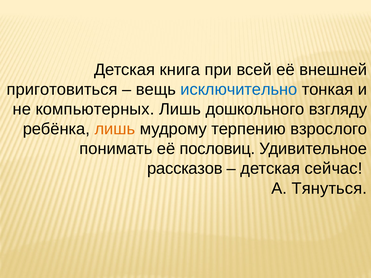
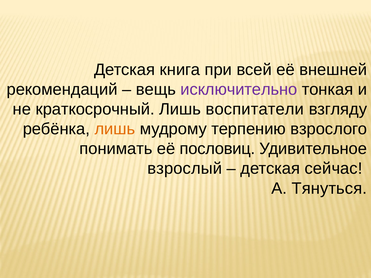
приготовиться: приготовиться -> рекомендаций
исключительно colour: blue -> purple
компьютерных: компьютерных -> краткосрочный
дошкольного: дошкольного -> воспитатели
рассказов: рассказов -> взрослый
